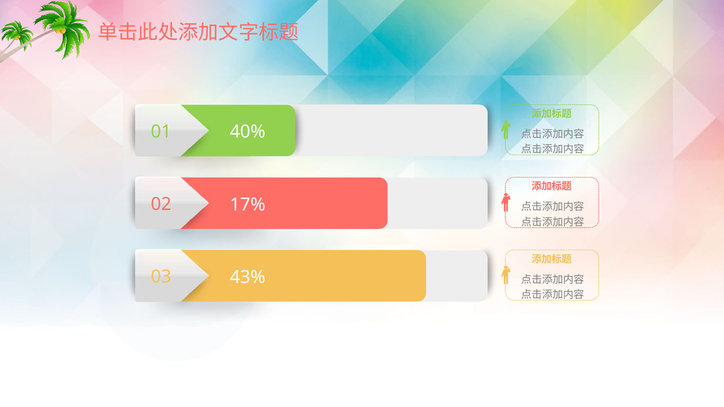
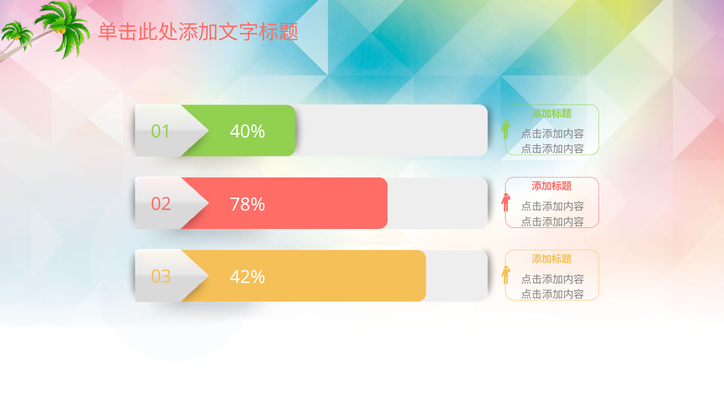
17%: 17% -> 78%
43%: 43% -> 42%
